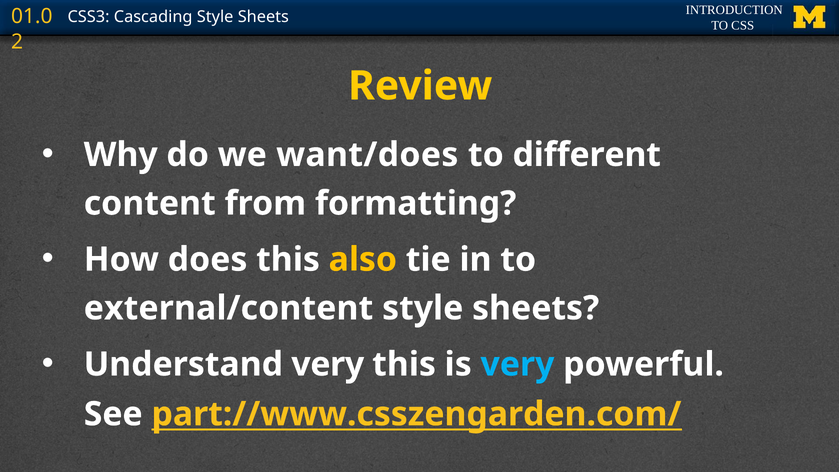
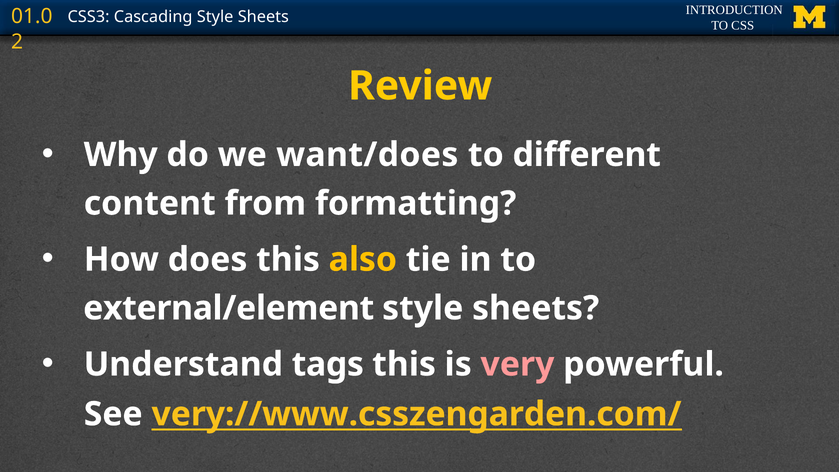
external/content: external/content -> external/element
Understand very: very -> tags
very at (517, 364) colour: light blue -> pink
part://www.csszengarden.com/: part://www.csszengarden.com/ -> very://www.csszengarden.com/
